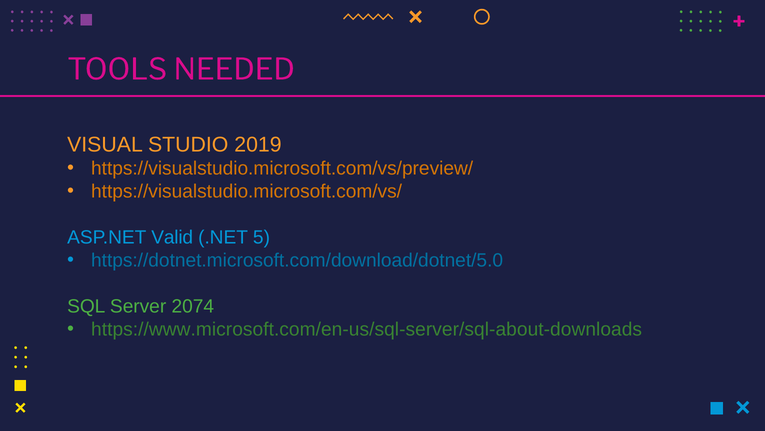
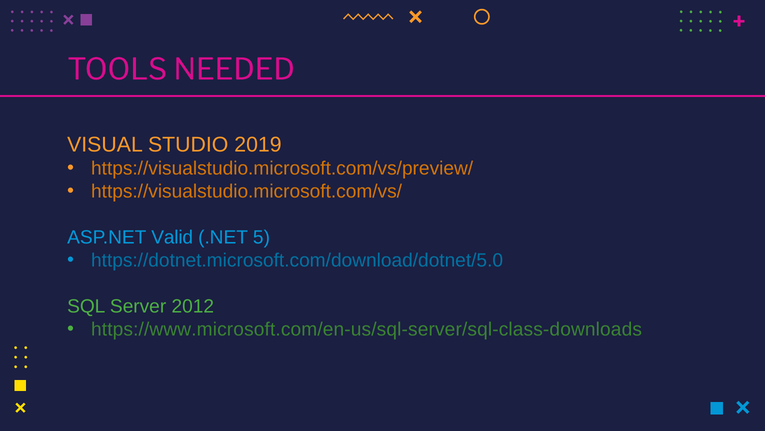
2074: 2074 -> 2012
https://www.microsoft.com/en-us/sql-server/sql-about-downloads: https://www.microsoft.com/en-us/sql-server/sql-about-downloads -> https://www.microsoft.com/en-us/sql-server/sql-class-downloads
